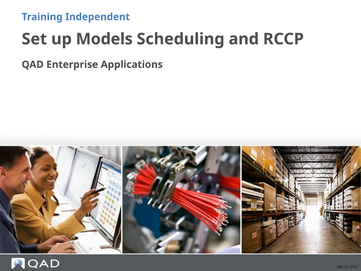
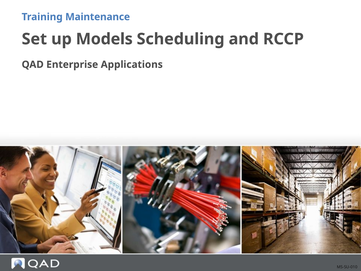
Independent: Independent -> Maintenance
